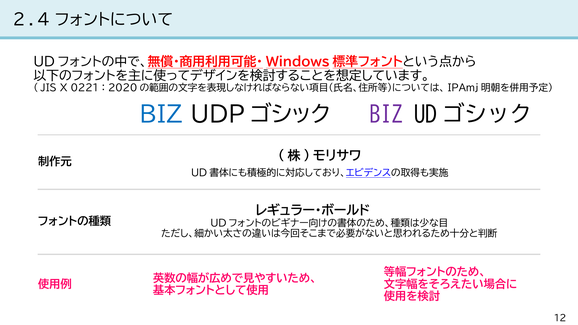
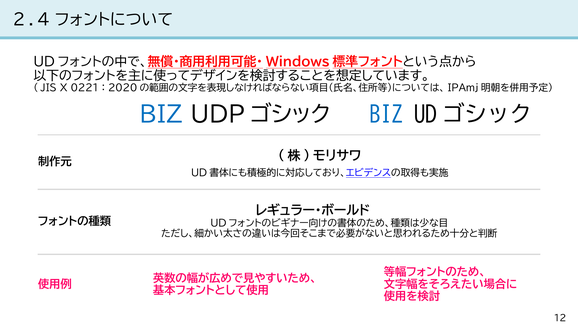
BIZ at (386, 115) colour: purple -> blue
